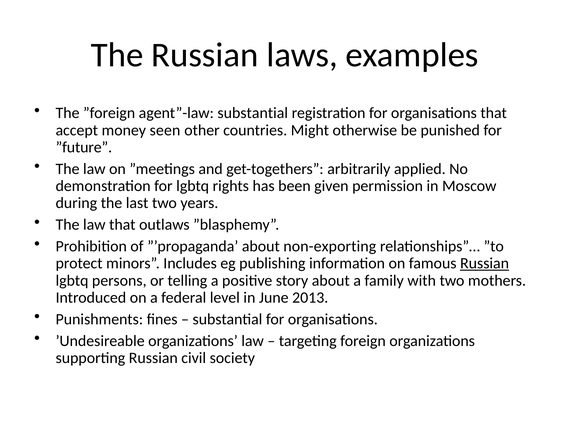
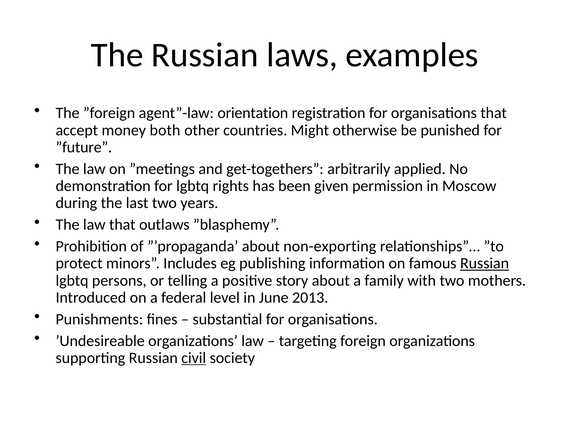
agent”-law substantial: substantial -> orientation
seen: seen -> both
civil underline: none -> present
